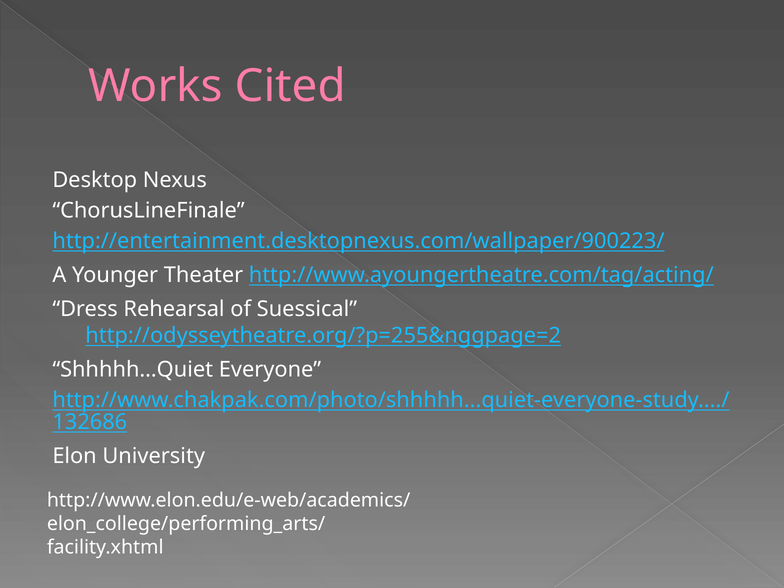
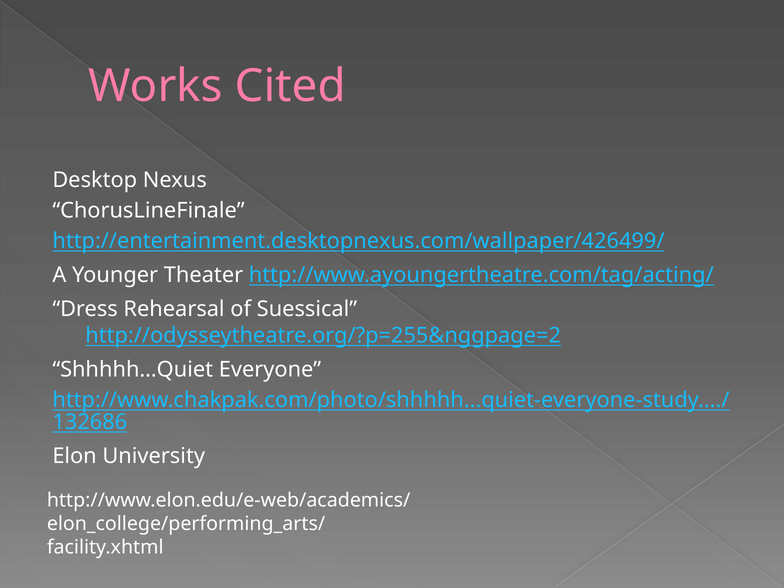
http://entertainment.desktopnexus.com/wallpaper/900223/: http://entertainment.desktopnexus.com/wallpaper/900223/ -> http://entertainment.desktopnexus.com/wallpaper/426499/
